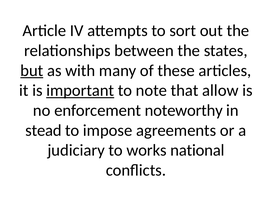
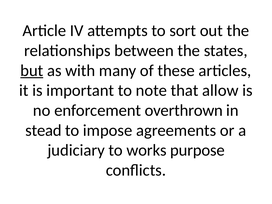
important underline: present -> none
noteworthy: noteworthy -> overthrown
national: national -> purpose
